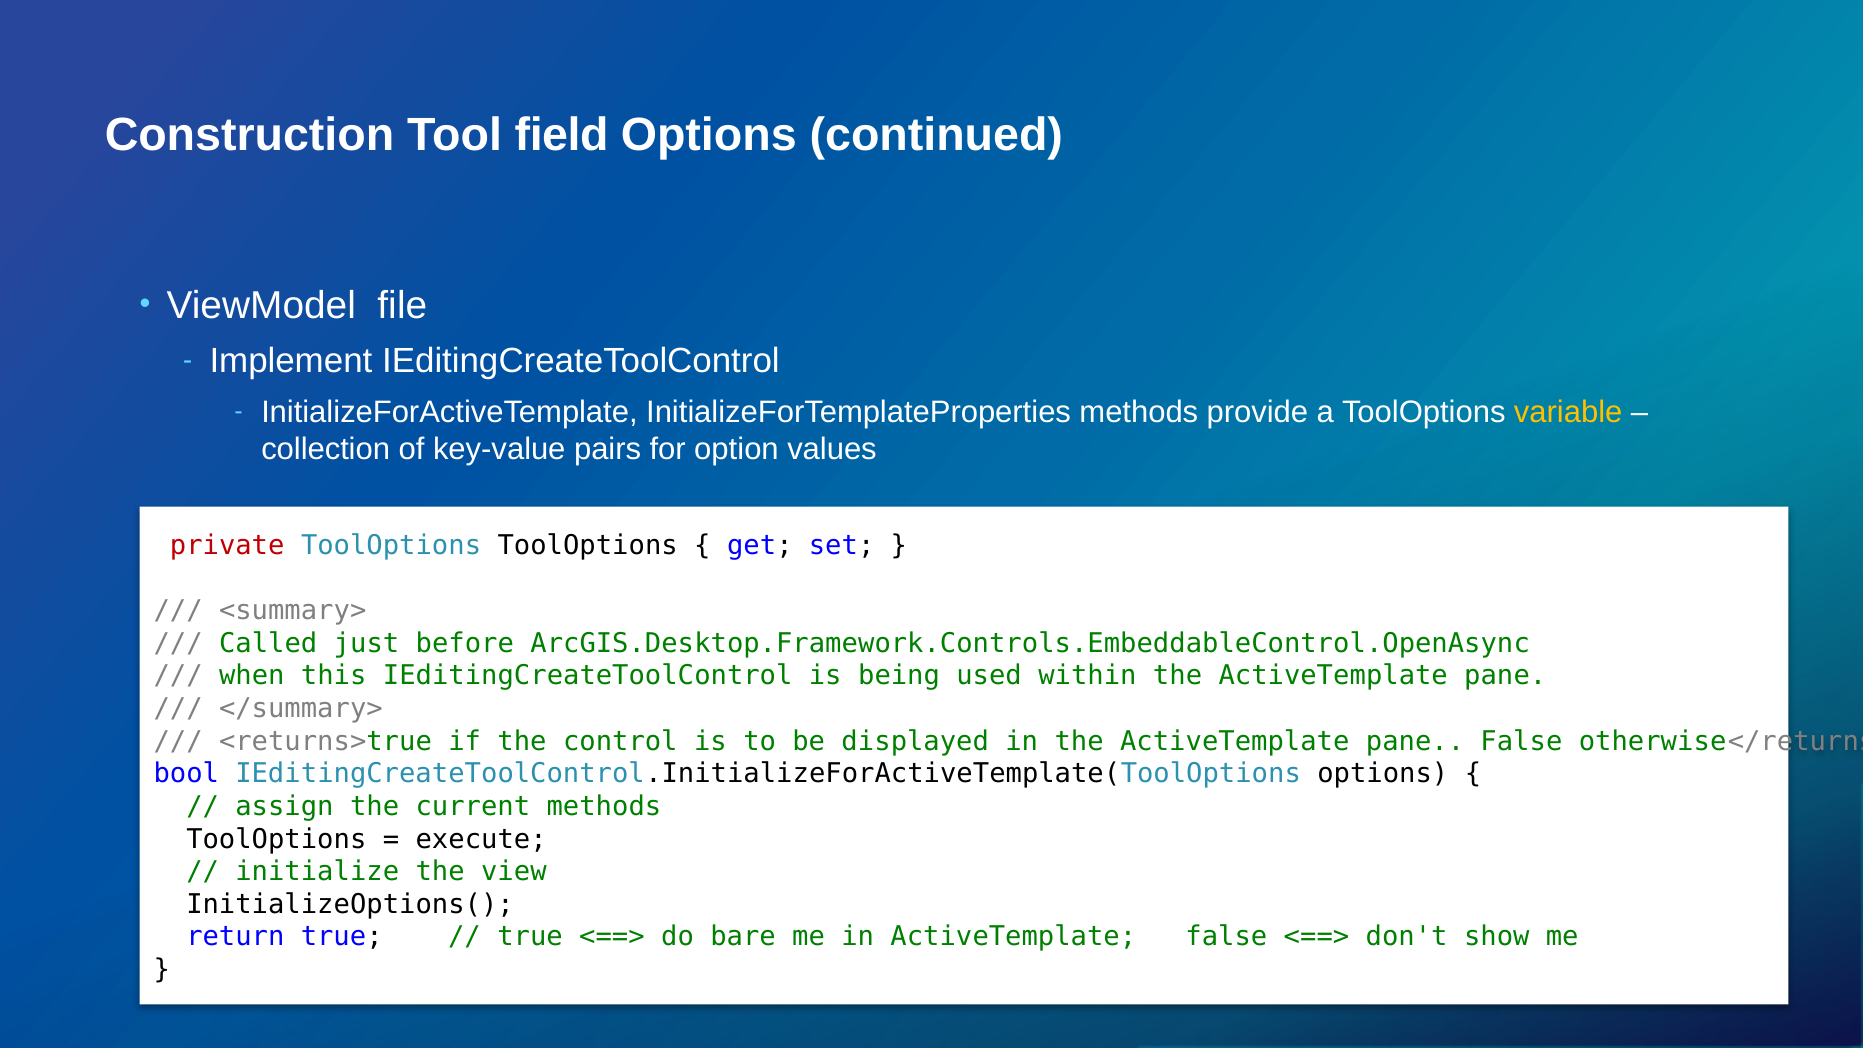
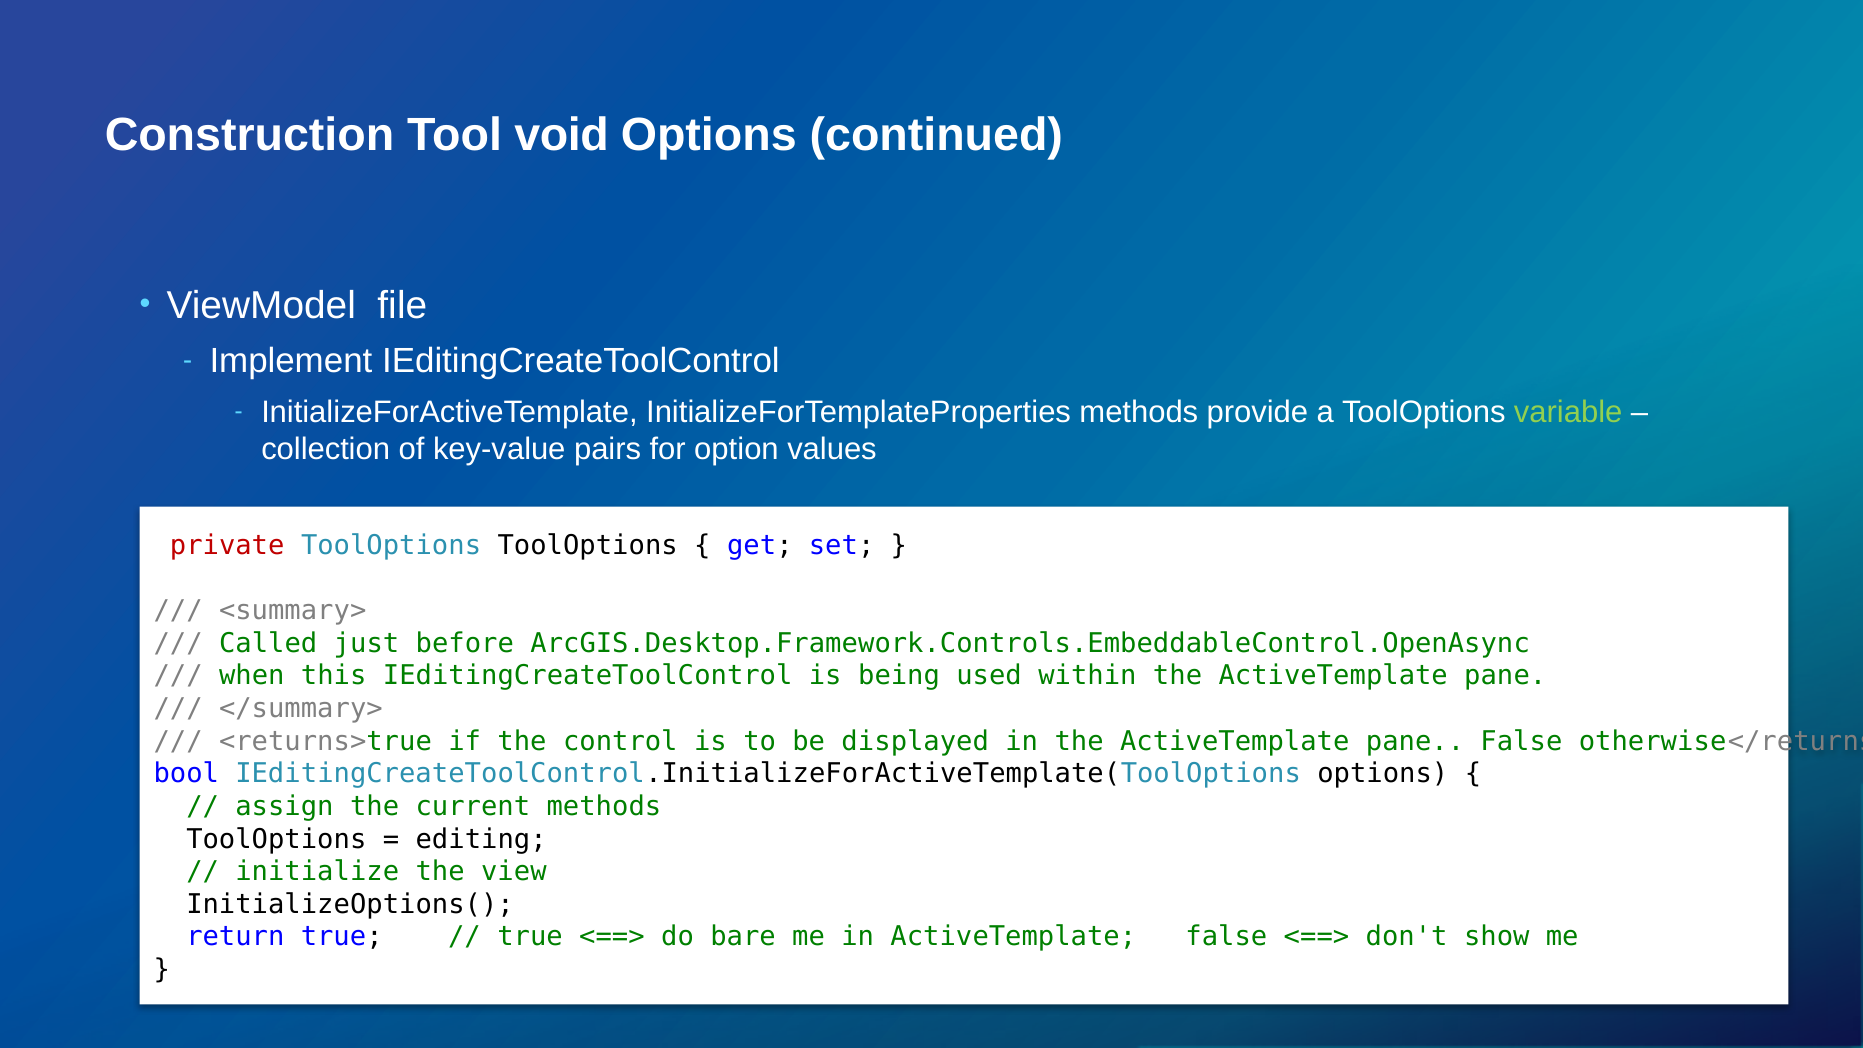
field: field -> void
variable colour: yellow -> light green
execute: execute -> editing
